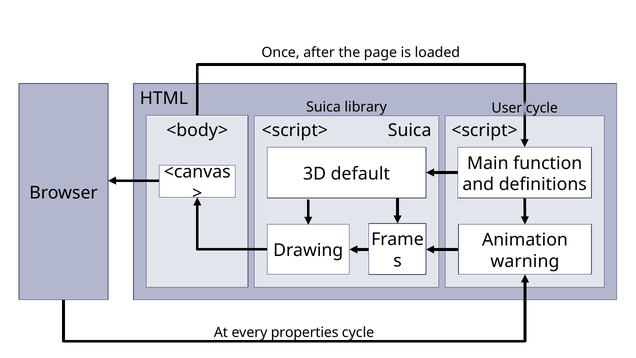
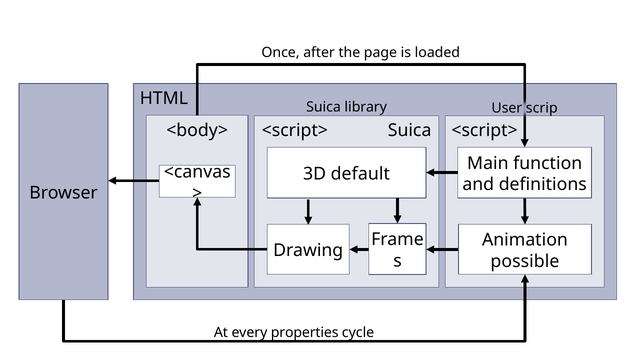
User cycle: cycle -> scrip
warning: warning -> possible
